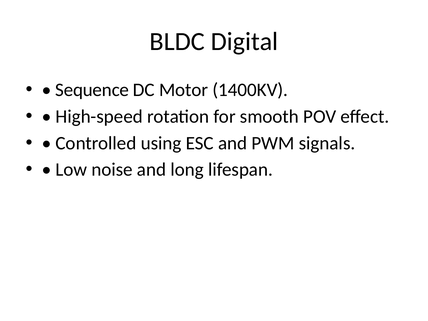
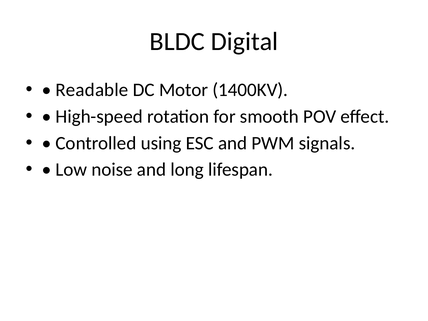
Sequence: Sequence -> Readable
